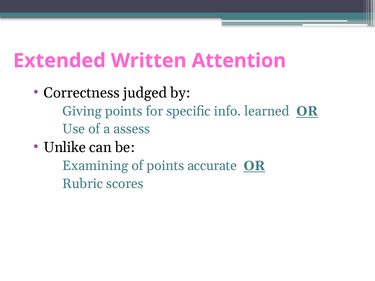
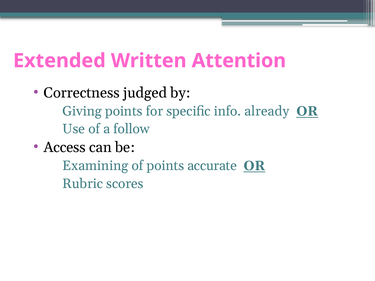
learned: learned -> already
assess: assess -> follow
Unlike: Unlike -> Access
